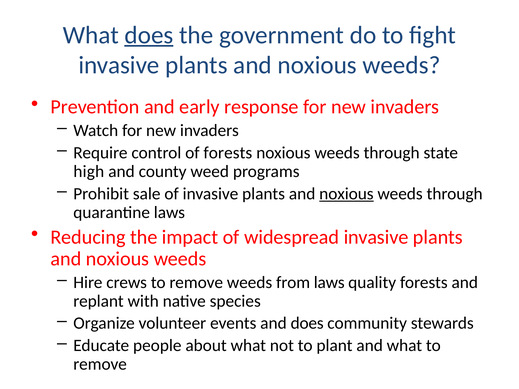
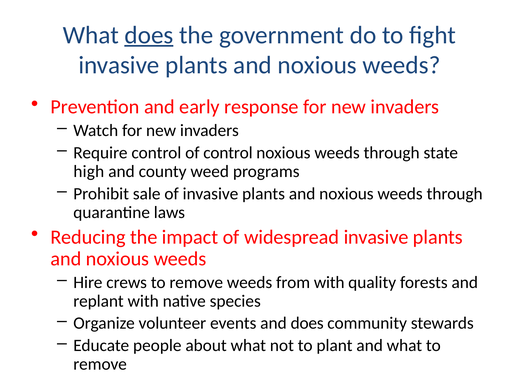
of forests: forests -> control
noxious at (346, 194) underline: present -> none
from laws: laws -> with
